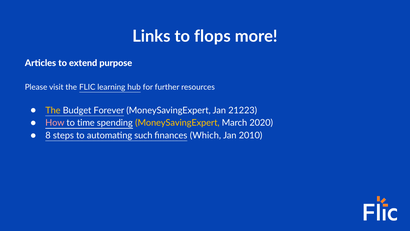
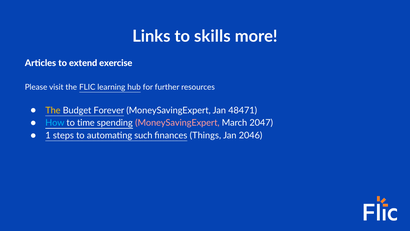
flops: flops -> skills
purpose: purpose -> exercise
21223: 21223 -> 48471
How colour: pink -> light blue
MoneySavingExpert at (177, 123) colour: yellow -> pink
2020: 2020 -> 2047
8: 8 -> 1
Which: Which -> Things
2010: 2010 -> 2046
